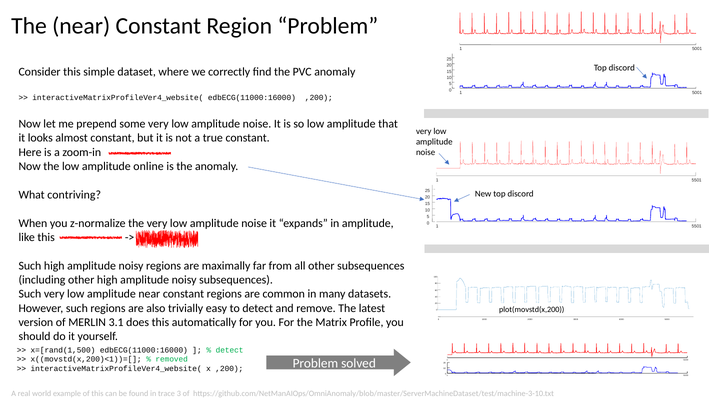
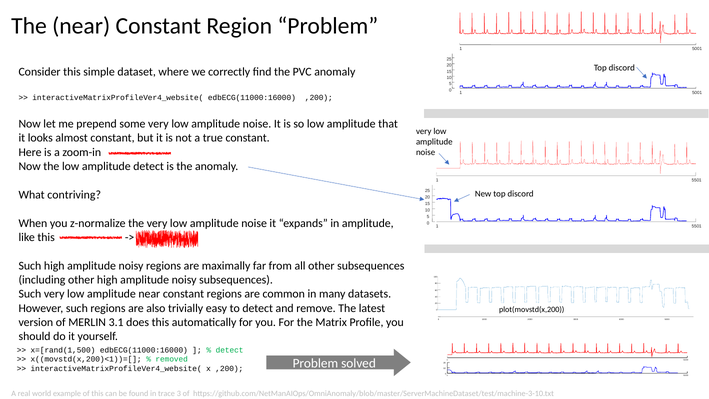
amplitude online: online -> detect
